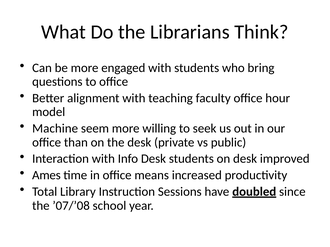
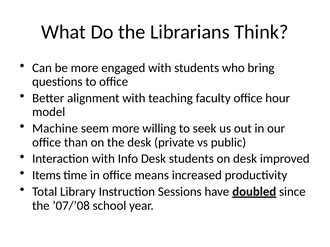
Ames: Ames -> Items
